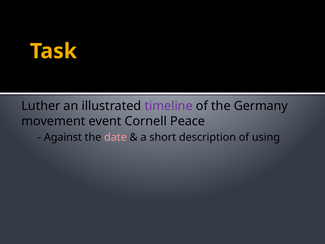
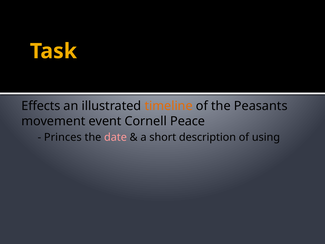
Luther: Luther -> Effects
timeline colour: purple -> orange
Germany: Germany -> Peasants
Against: Against -> Princes
